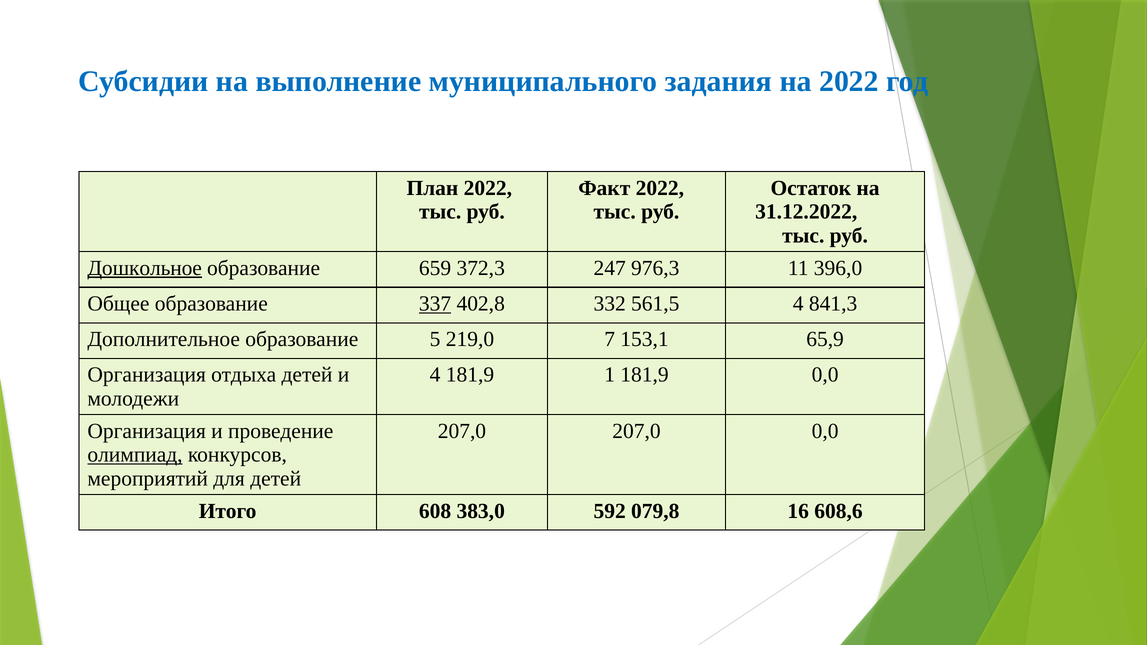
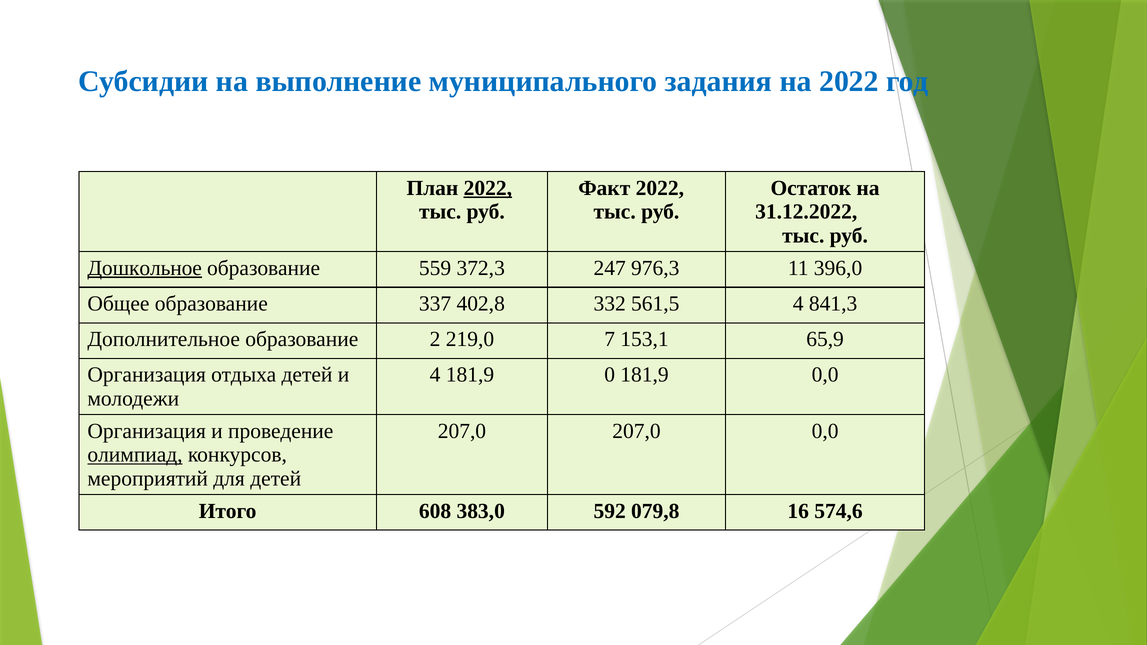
2022 at (488, 188) underline: none -> present
659: 659 -> 559
337 underline: present -> none
5: 5 -> 2
1: 1 -> 0
608,6: 608,6 -> 574,6
